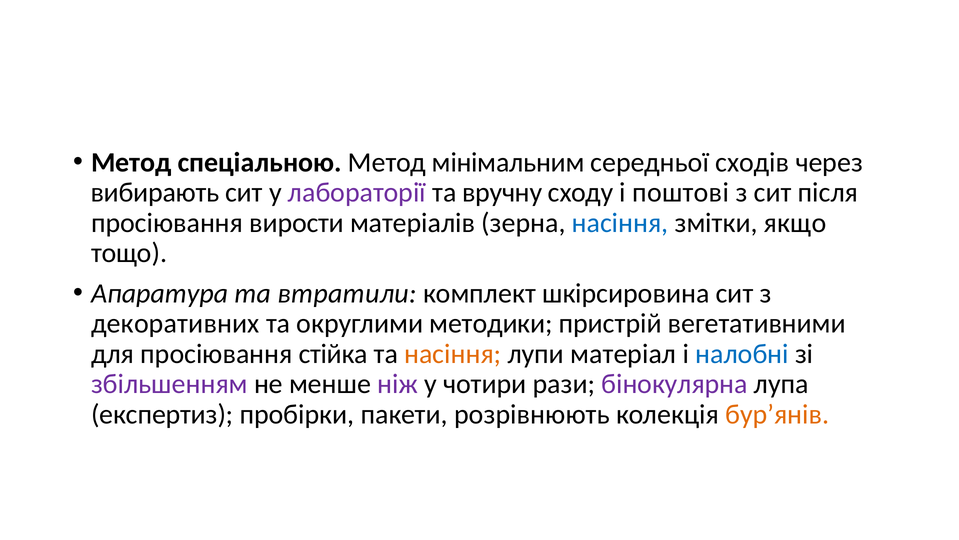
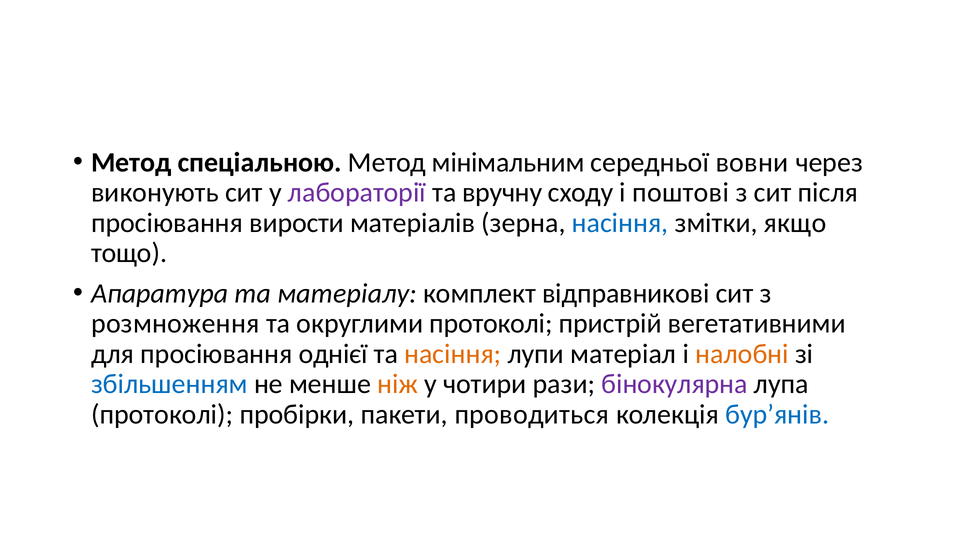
сходів: сходів -> вовни
вибирають: вибирають -> виконують
втратили: втратили -> матеріалу
шкірсировина: шкірсировина -> відправникові
декоративних: декоративних -> розмноження
округлими методики: методики -> протоколі
стійка: стійка -> однієї
налобні colour: blue -> orange
збільшенням colour: purple -> blue
ніж colour: purple -> orange
експертиз at (162, 414): експертиз -> протоколі
розрівнюють: розрівнюють -> проводиться
бур’янів colour: orange -> blue
